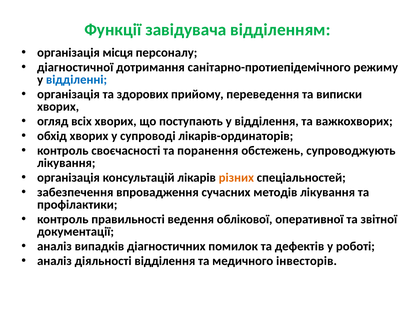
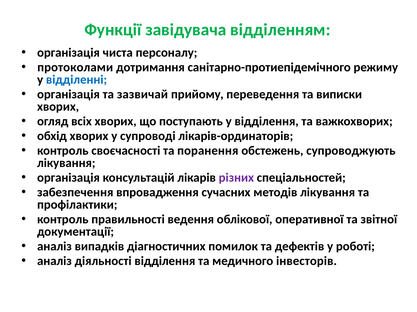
місця: місця -> чиста
діагностичної: діагностичної -> протоколами
здорових: здорових -> зазвичай
різних colour: orange -> purple
